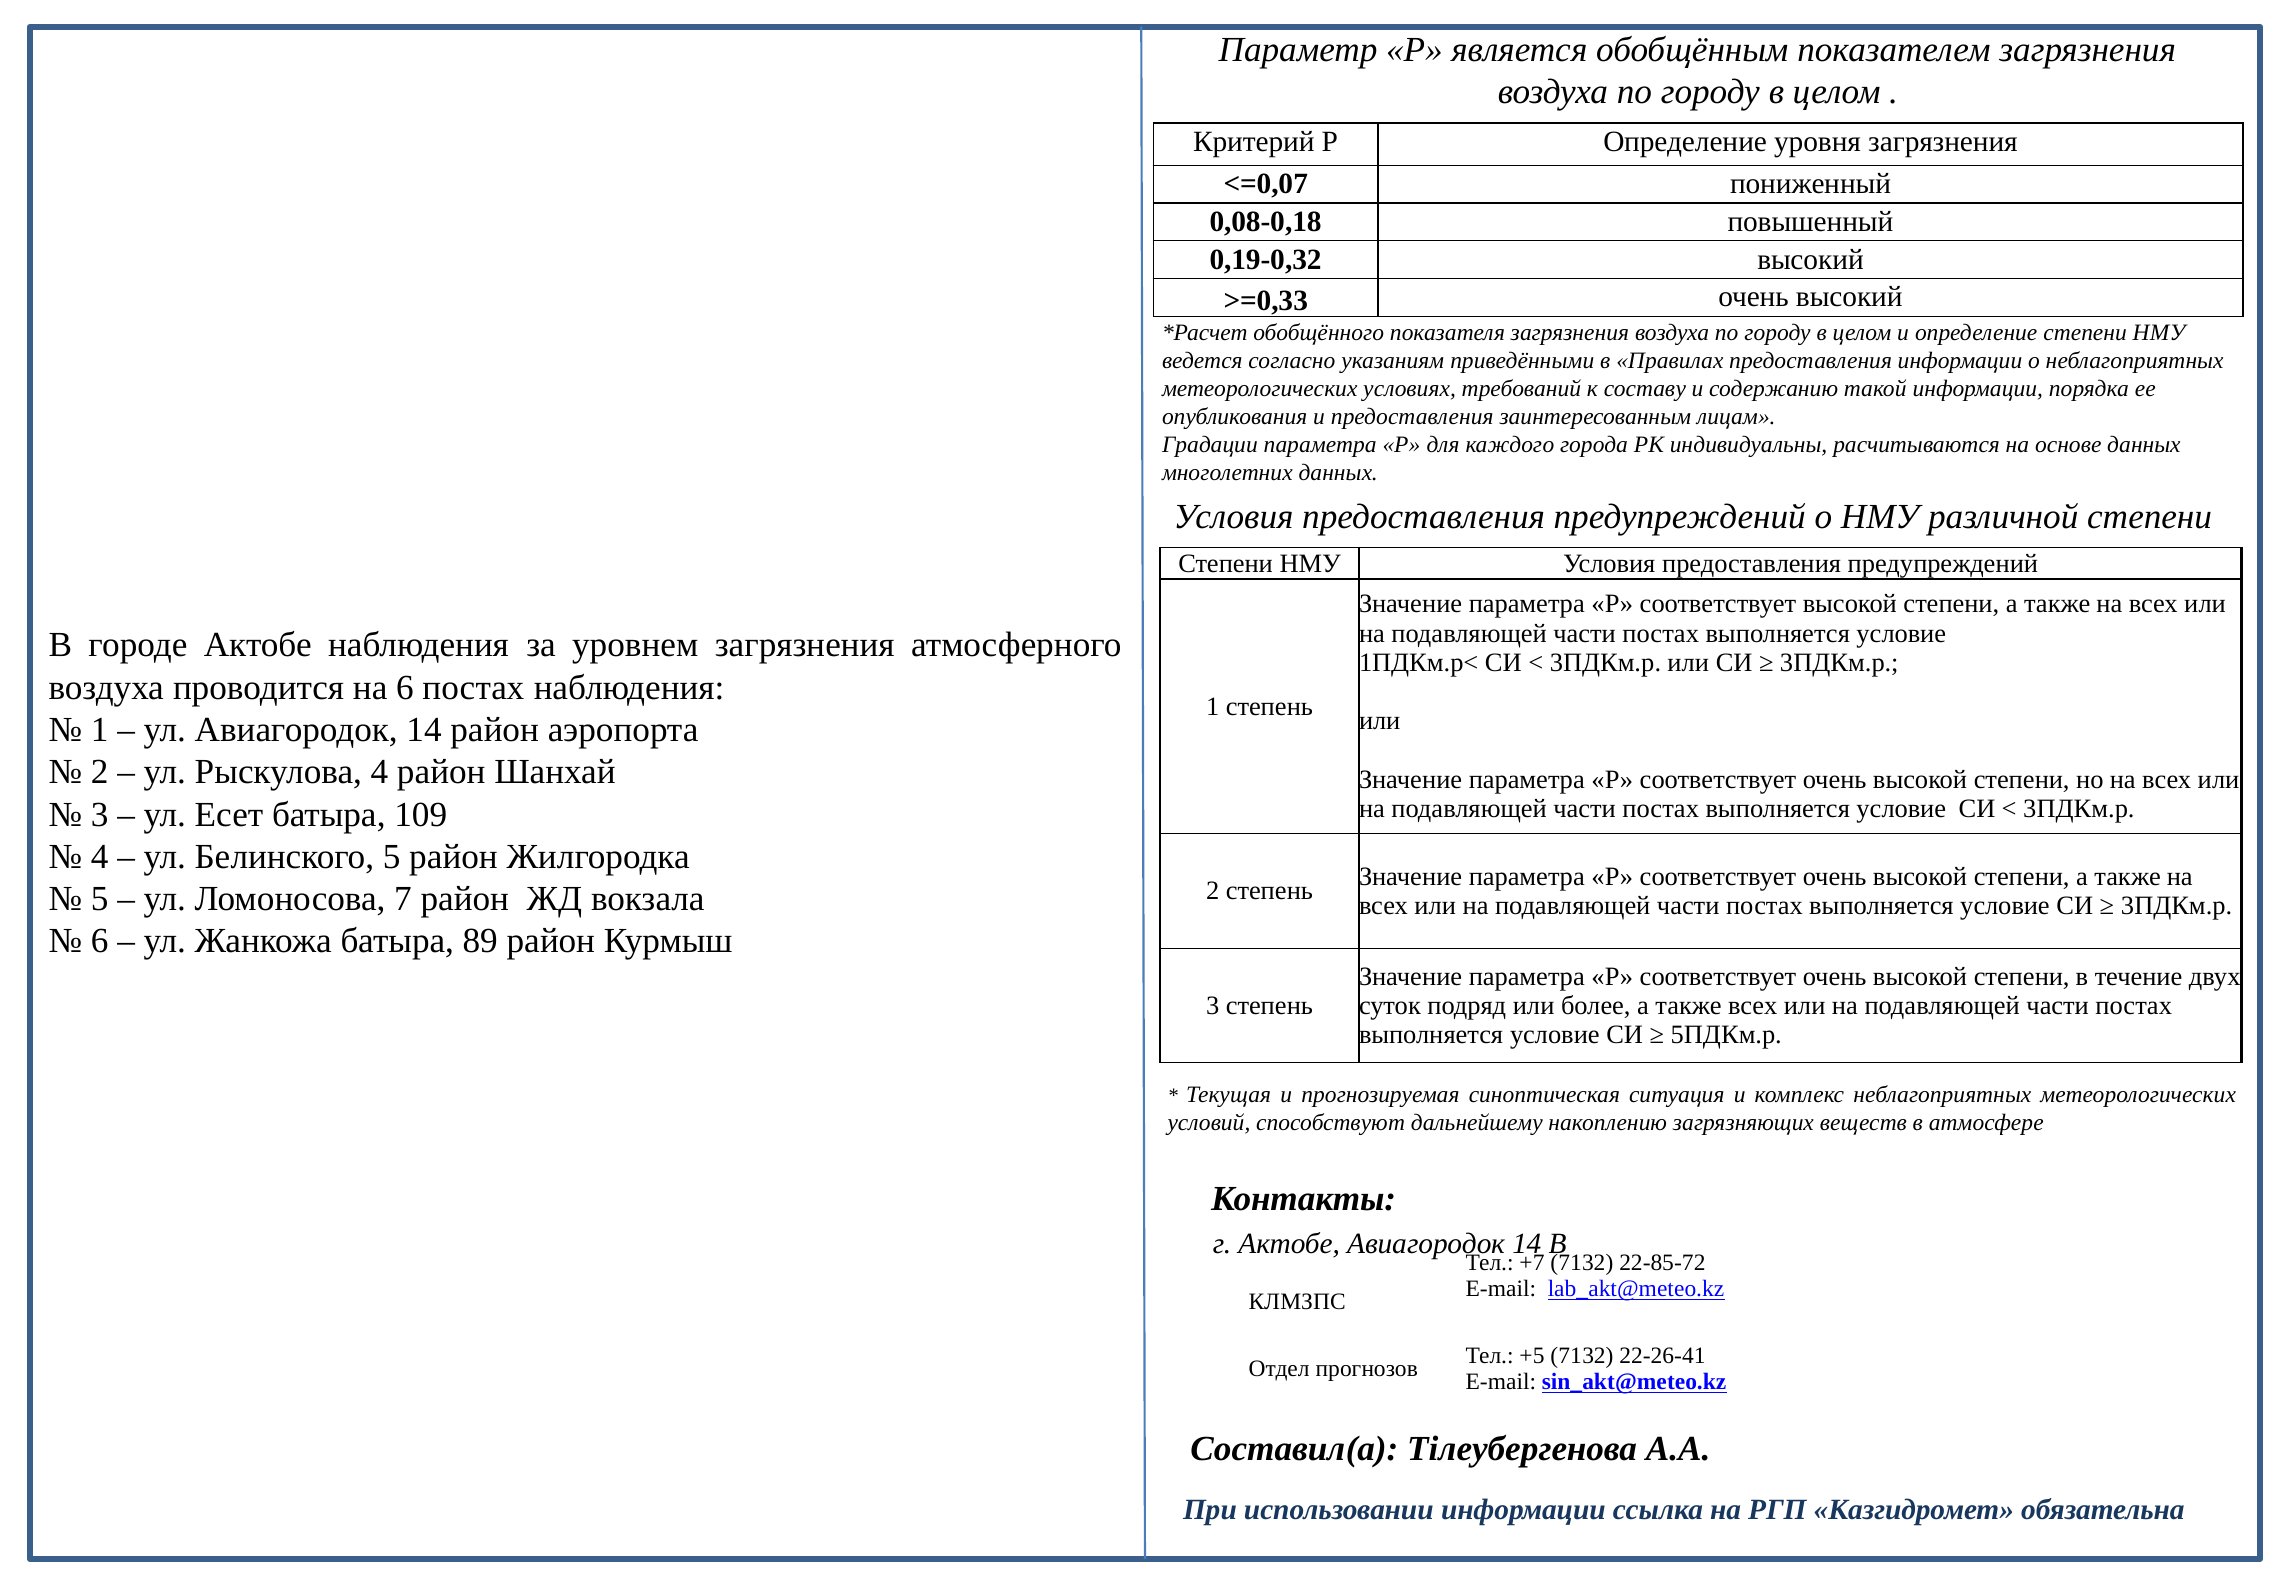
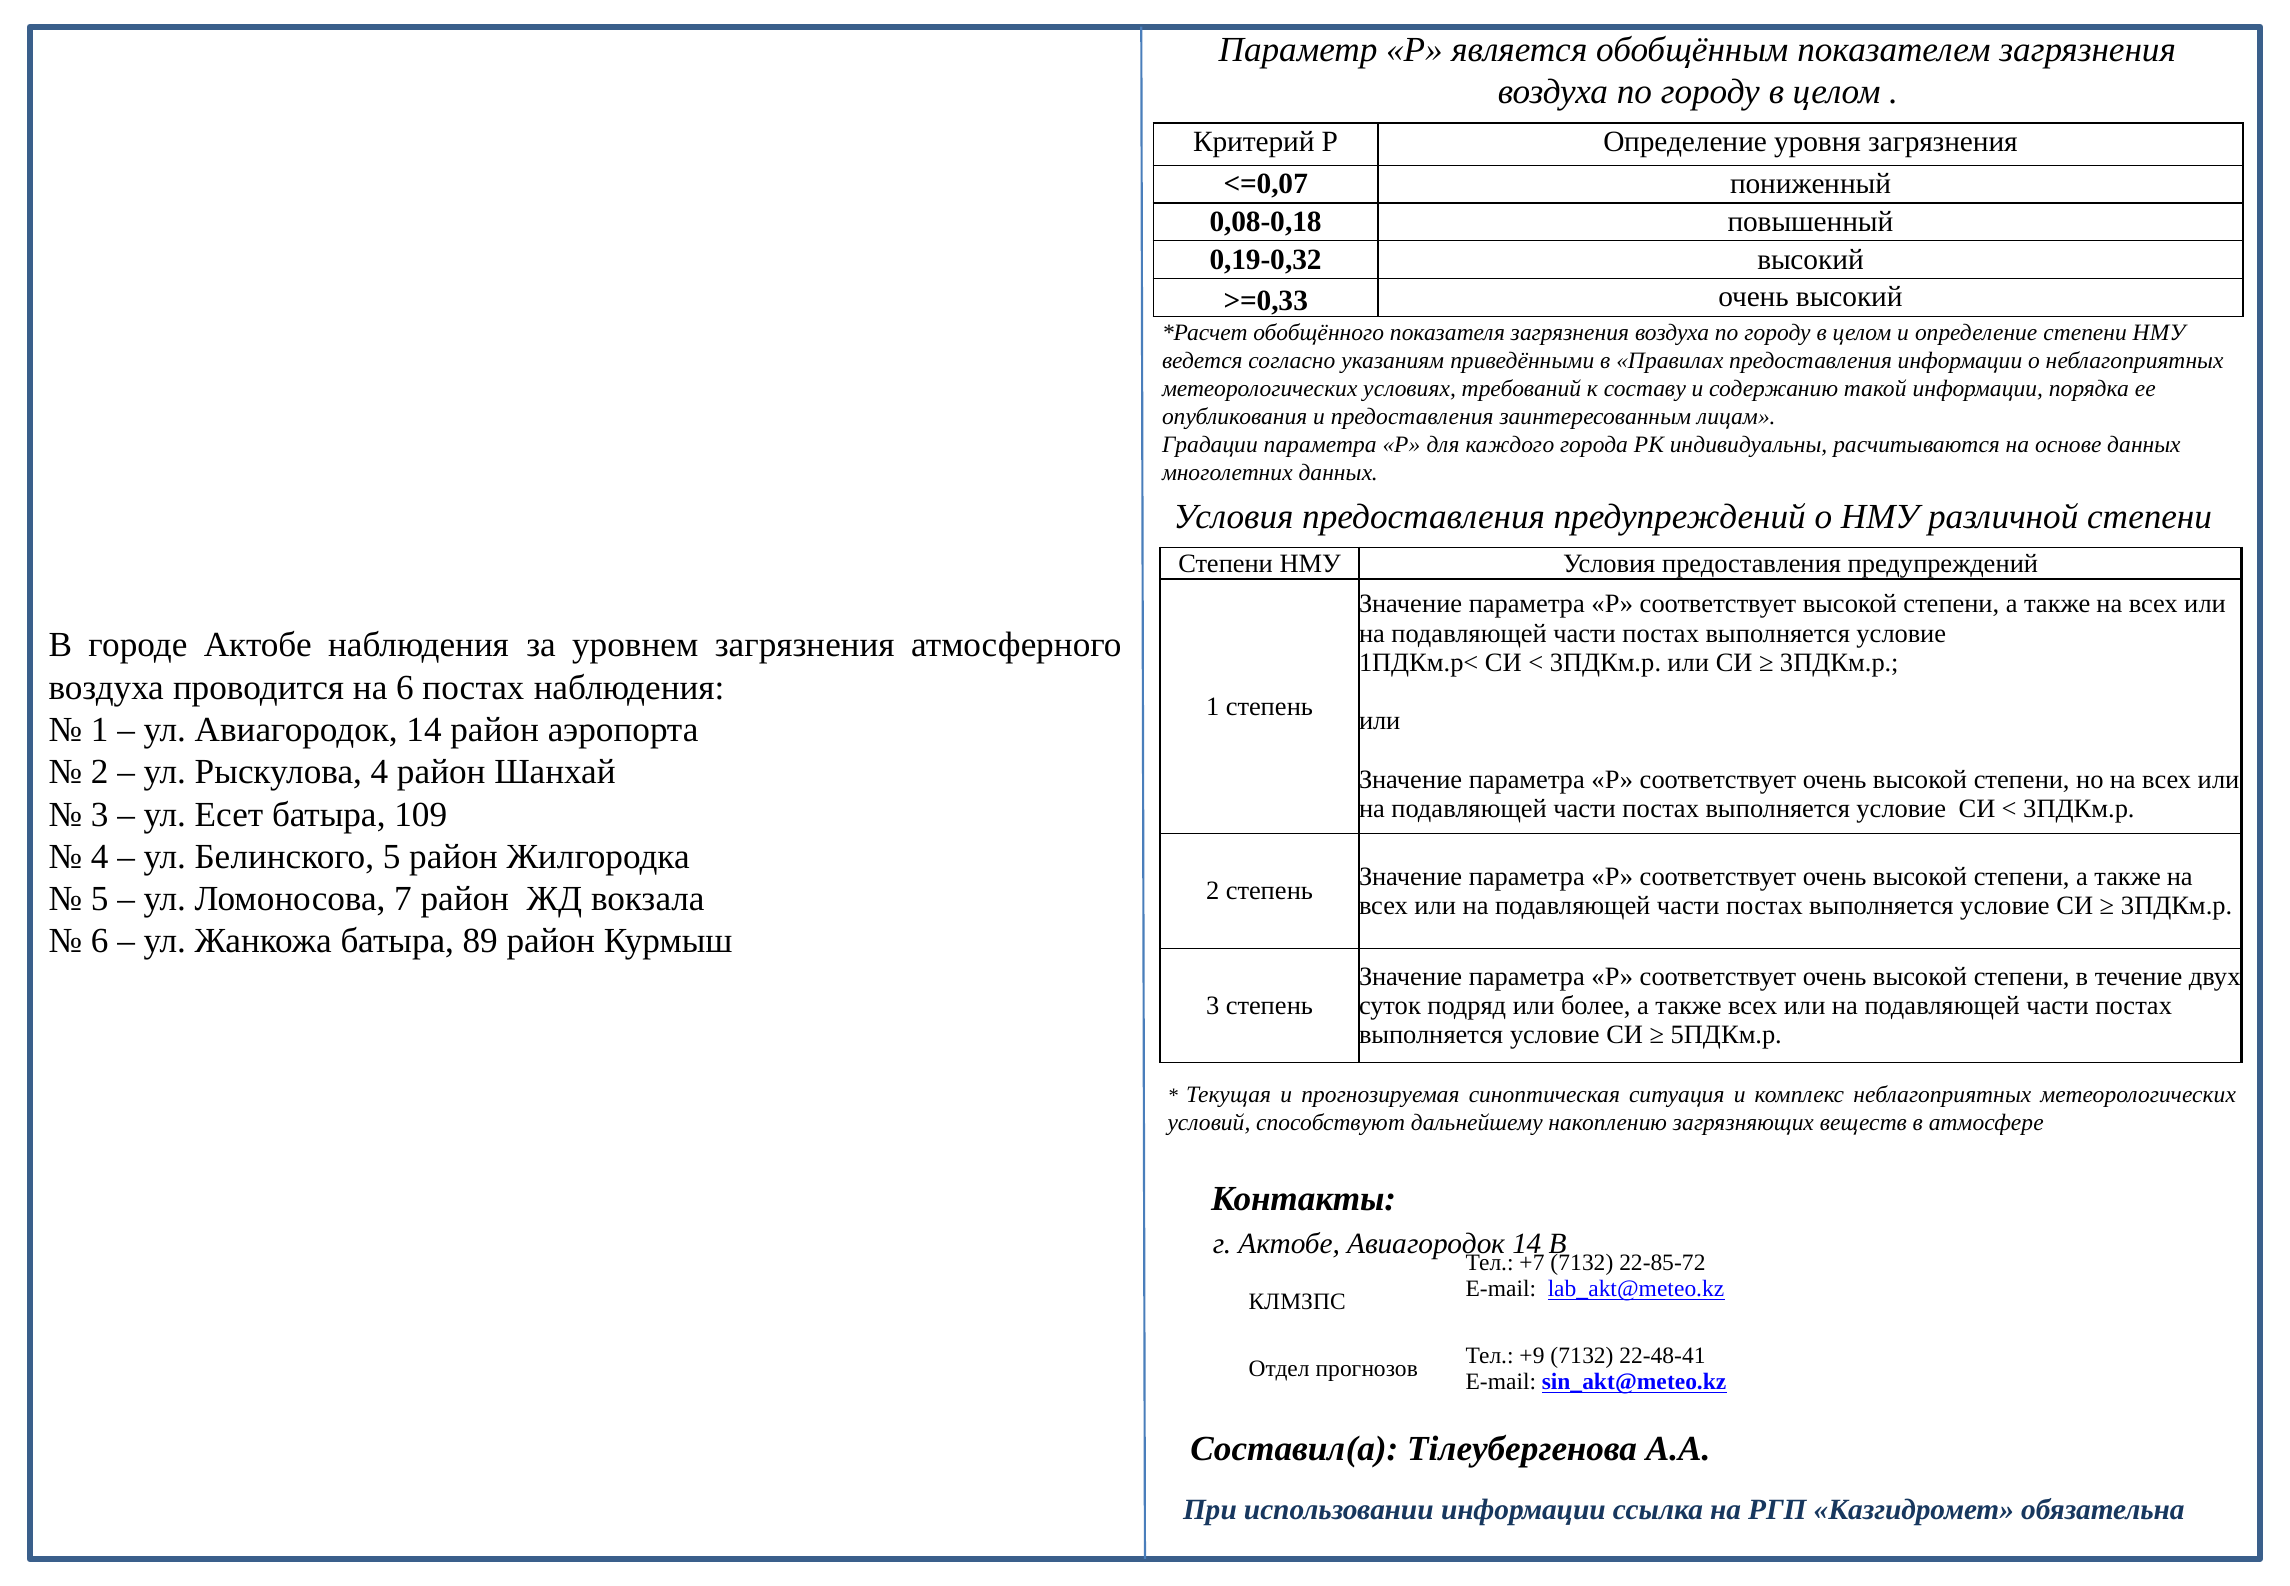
+5: +5 -> +9
22-26-41: 22-26-41 -> 22-48-41
